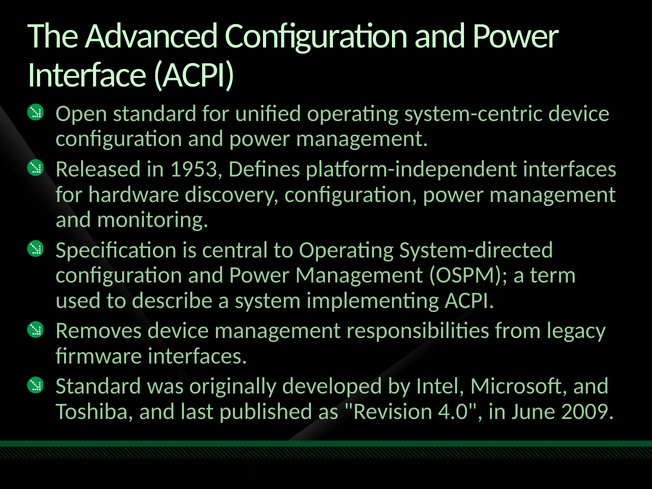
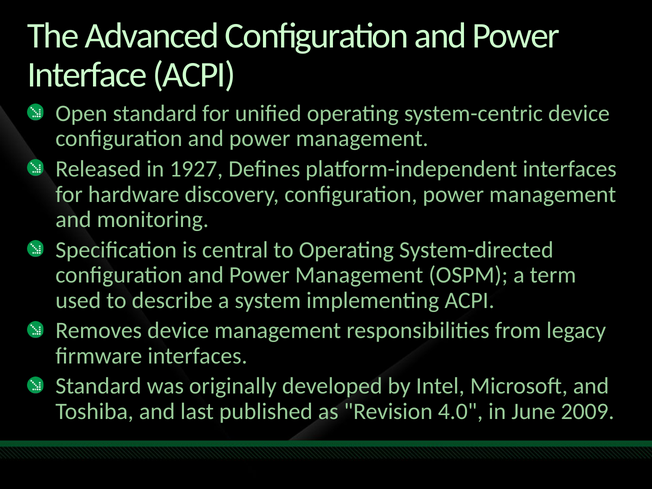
1953: 1953 -> 1927
